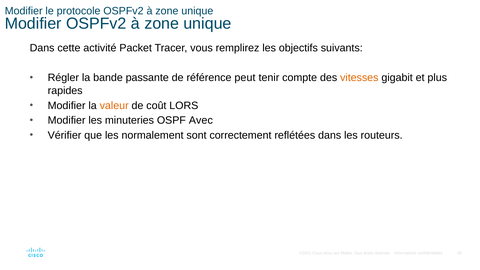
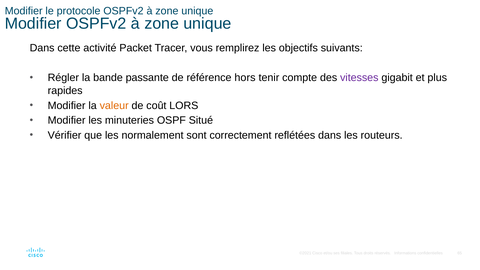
peut: peut -> hors
vitesses colour: orange -> purple
Avec: Avec -> Situé
